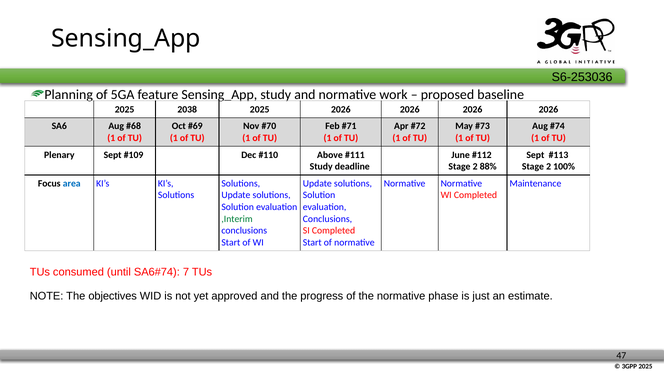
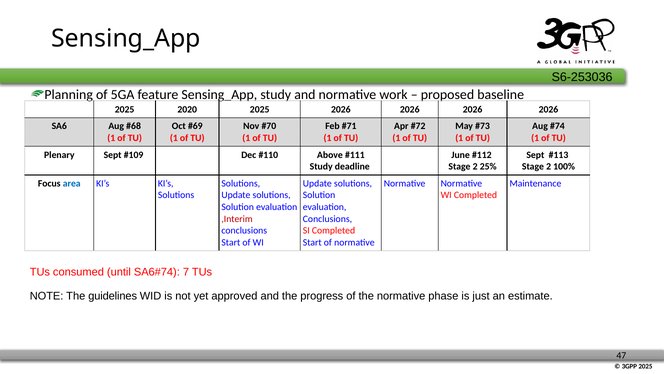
2038: 2038 -> 2020
88%: 88% -> 25%
,Interim colour: green -> red
objectives: objectives -> guidelines
